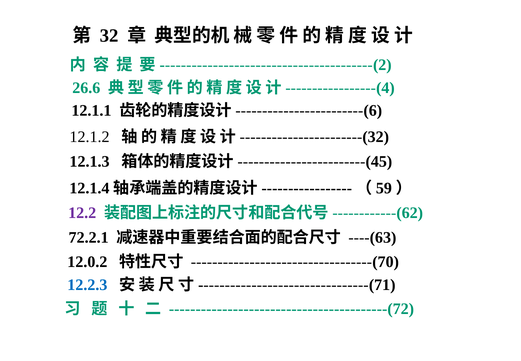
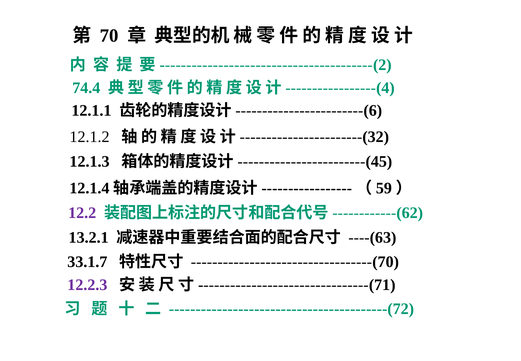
32: 32 -> 70
26.6: 26.6 -> 74.4
72.2.1: 72.2.1 -> 13.2.1
12.0.2: 12.0.2 -> 33.1.7
12.2.3 colour: blue -> purple
